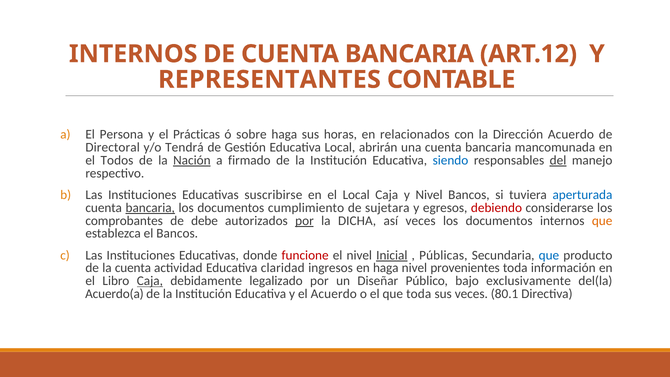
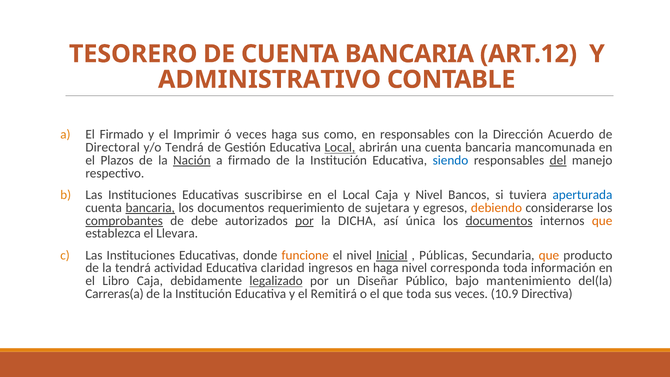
INTERNOS at (133, 54): INTERNOS -> TESORERO
REPRESENTANTES: REPRESENTANTES -> ADMINISTRATIVO
El Persona: Persona -> Firmado
Prácticas: Prácticas -> Imprimir
ó sobre: sobre -> veces
horas: horas -> como
en relacionados: relacionados -> responsables
Local at (340, 147) underline: none -> present
Todos: Todos -> Plazos
cumplimiento: cumplimiento -> requerimiento
debiendo colour: red -> orange
comprobantes underline: none -> present
así veces: veces -> única
documentos at (499, 221) underline: none -> present
el Bancos: Bancos -> Llevara
funcione colour: red -> orange
que at (549, 255) colour: blue -> orange
la cuenta: cuenta -> tendrá
provenientes: provenientes -> corresponda
Caja at (150, 281) underline: present -> none
legalizado underline: none -> present
exclusivamente: exclusivamente -> mantenimiento
Acuerdo(a: Acuerdo(a -> Carreras(a
el Acuerdo: Acuerdo -> Remitirá
80.1: 80.1 -> 10.9
